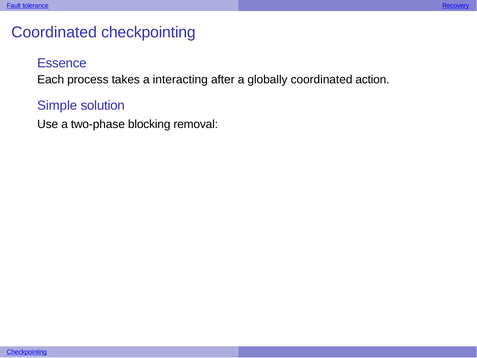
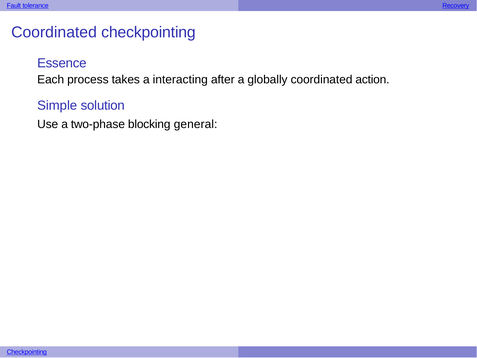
removal: removal -> general
